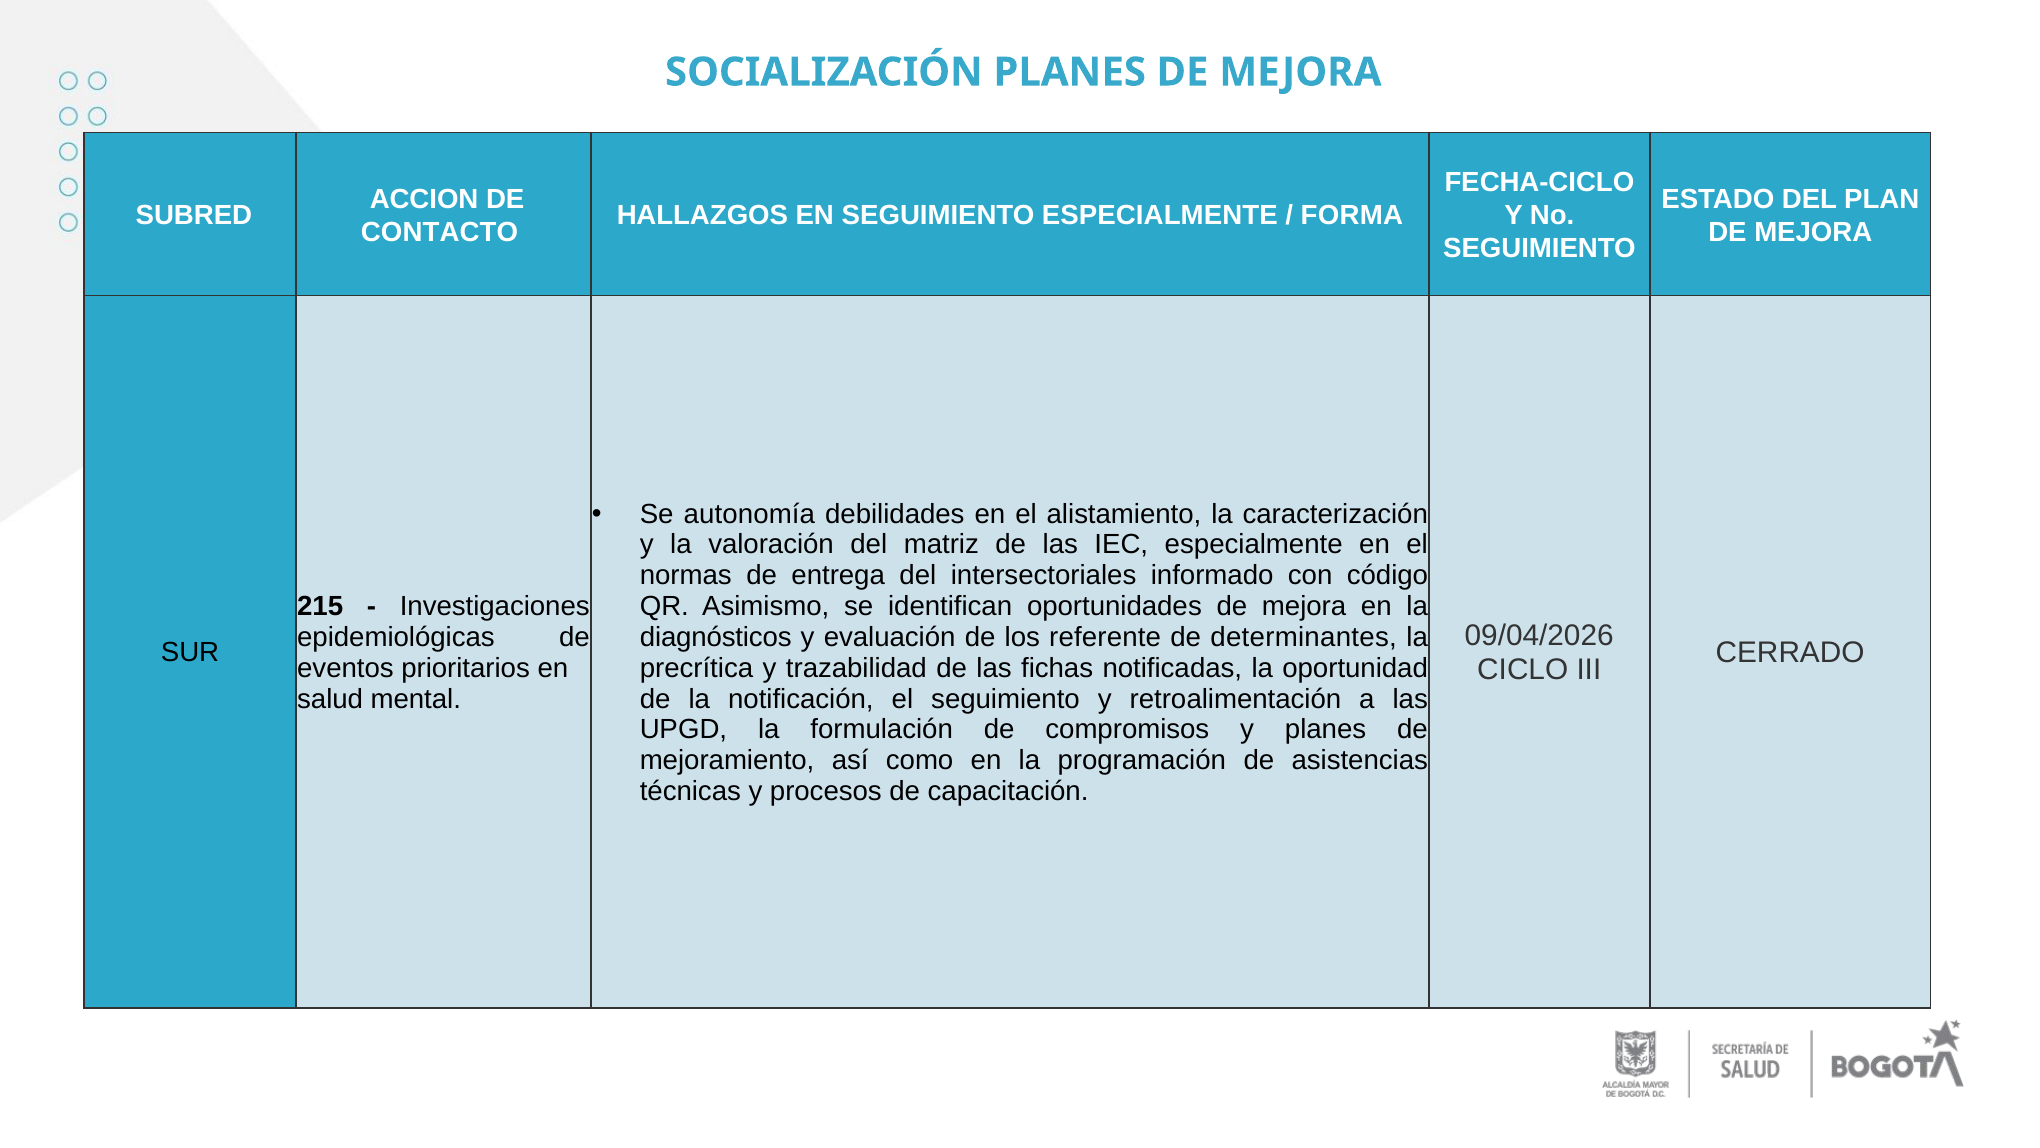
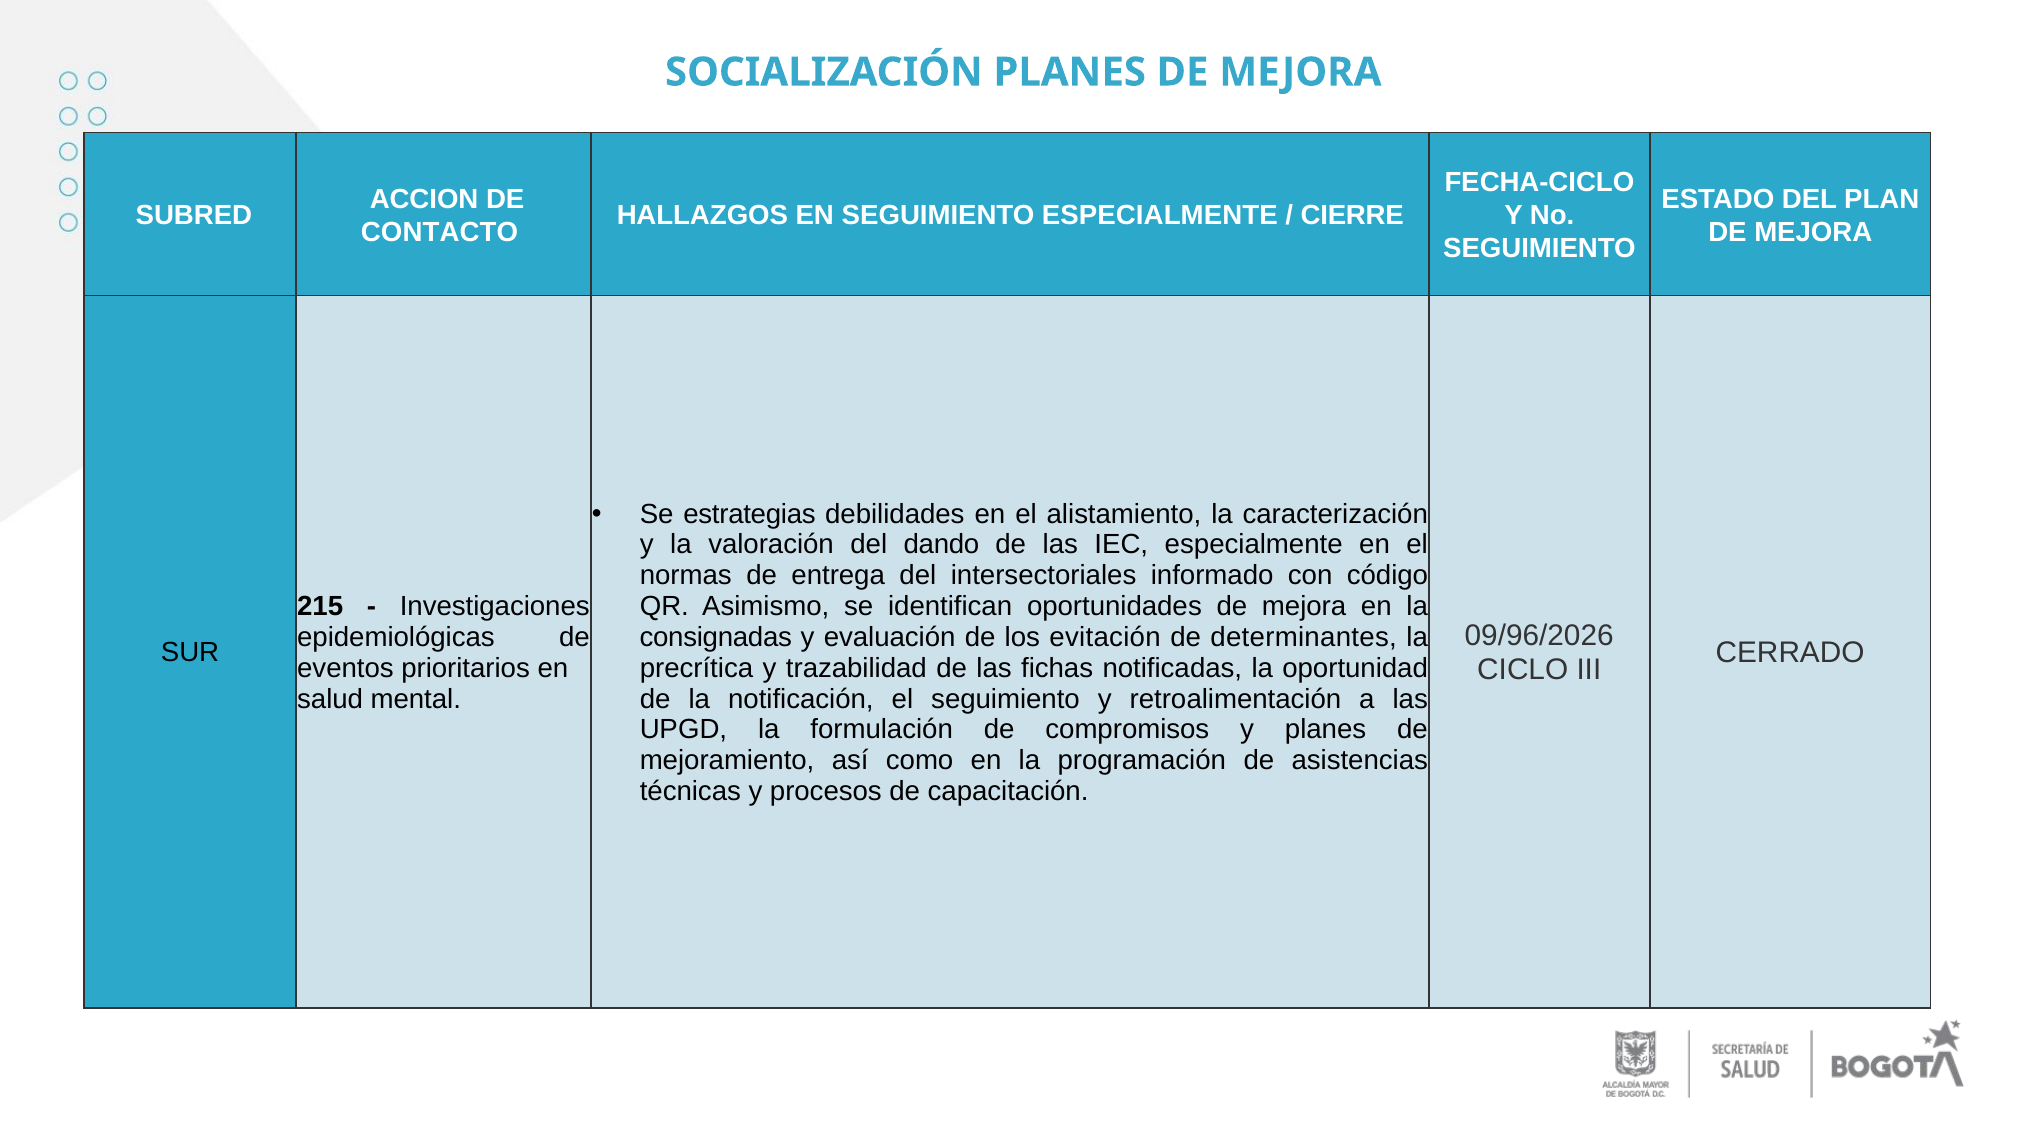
FORMA: FORMA -> CIERRE
autonomía: autonomía -> estrategias
matriz: matriz -> dando
09/04/2026: 09/04/2026 -> 09/96/2026
diagnósticos: diagnósticos -> consignadas
referente: referente -> evitación
